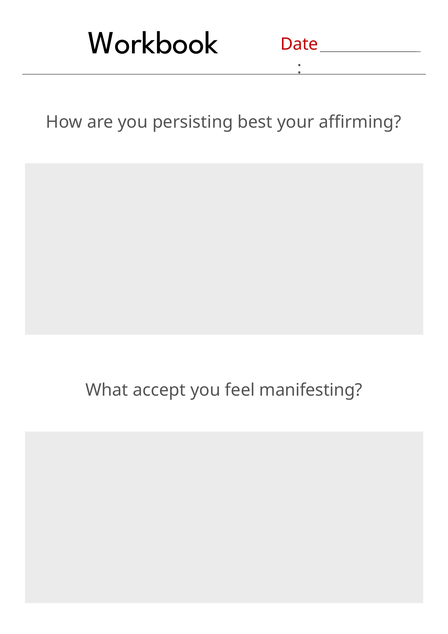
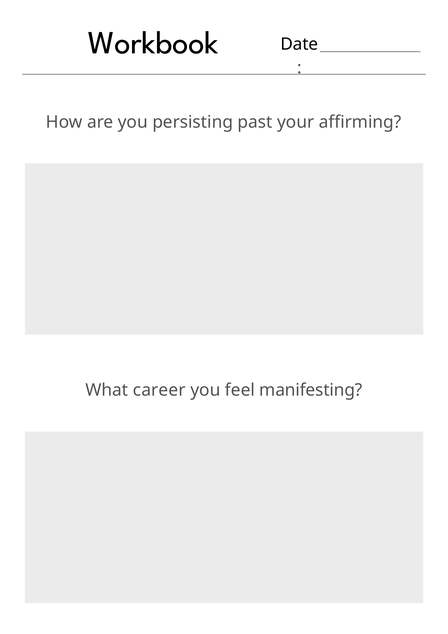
Date colour: red -> black
best: best -> past
accept: accept -> career
